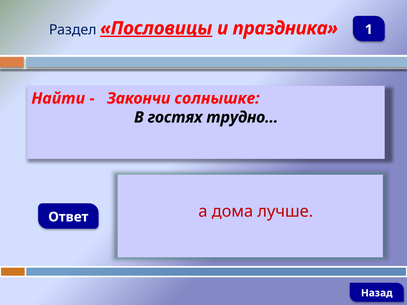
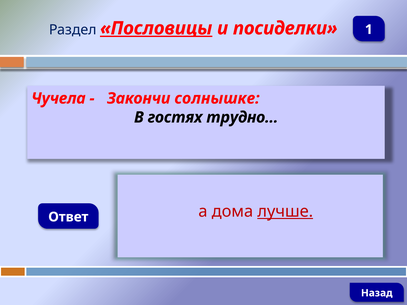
праздника: праздника -> посиделки
Найти: Найти -> Чучела
лучше underline: none -> present
